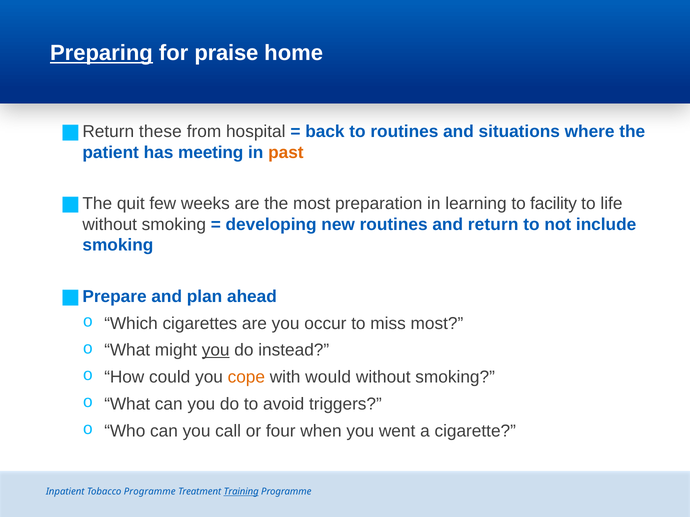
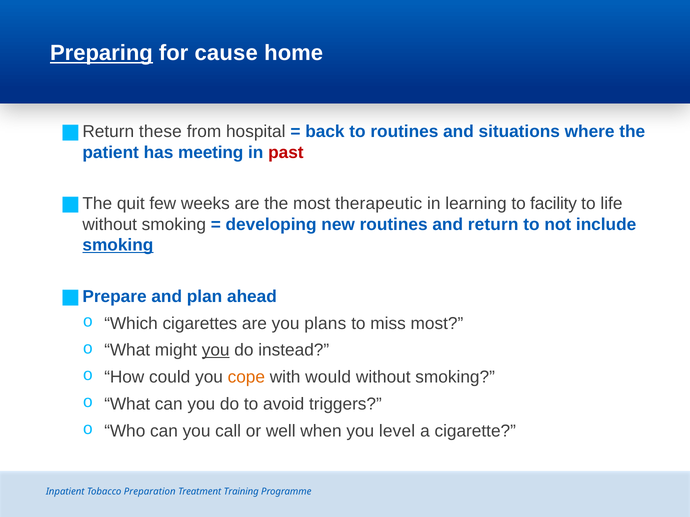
praise: praise -> cause
past colour: orange -> red
preparation: preparation -> therapeutic
smoking at (118, 245) underline: none -> present
occur: occur -> plans
four: four -> well
went: went -> level
Tobacco Programme: Programme -> Preparation
Training underline: present -> none
